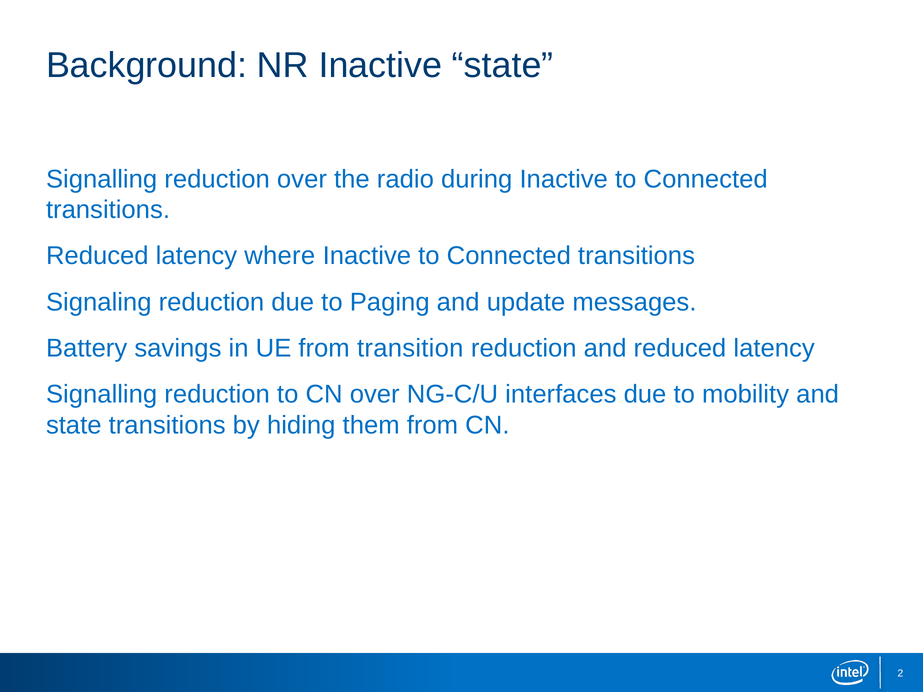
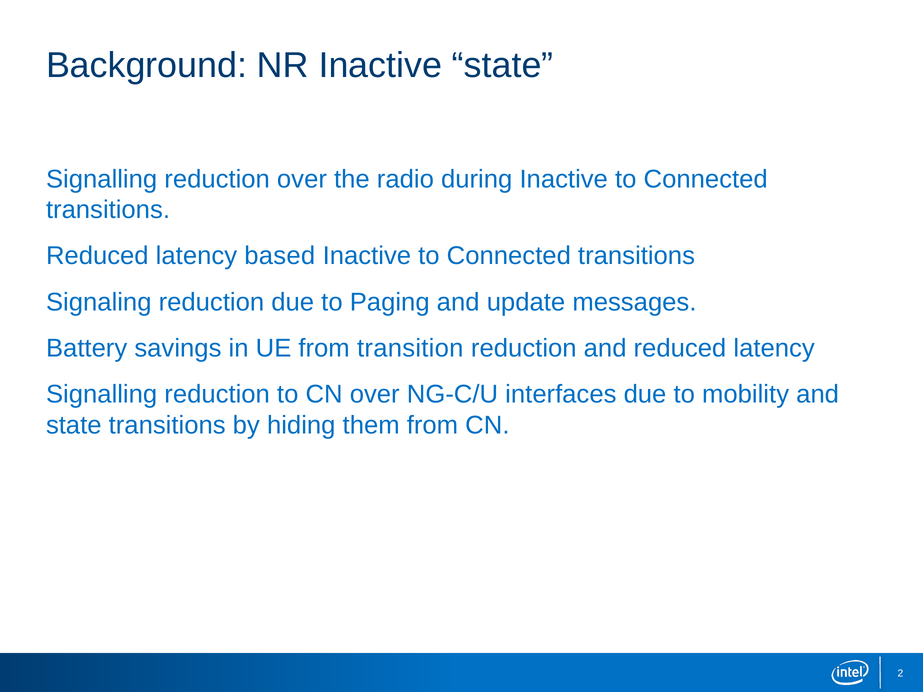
where: where -> based
